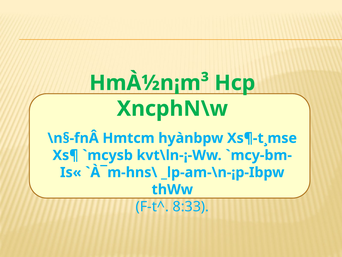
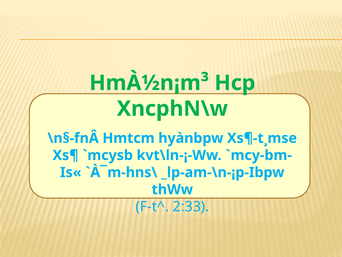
8:33: 8:33 -> 2:33
